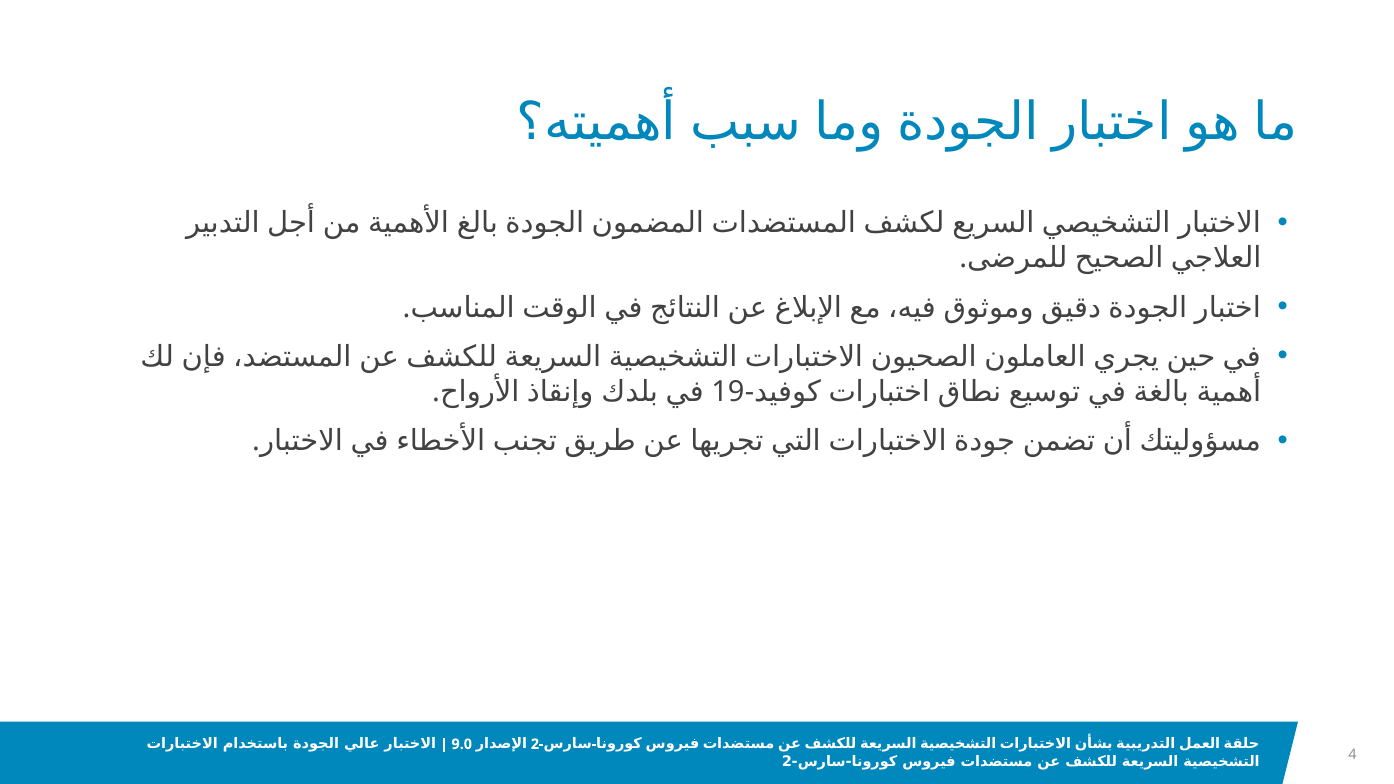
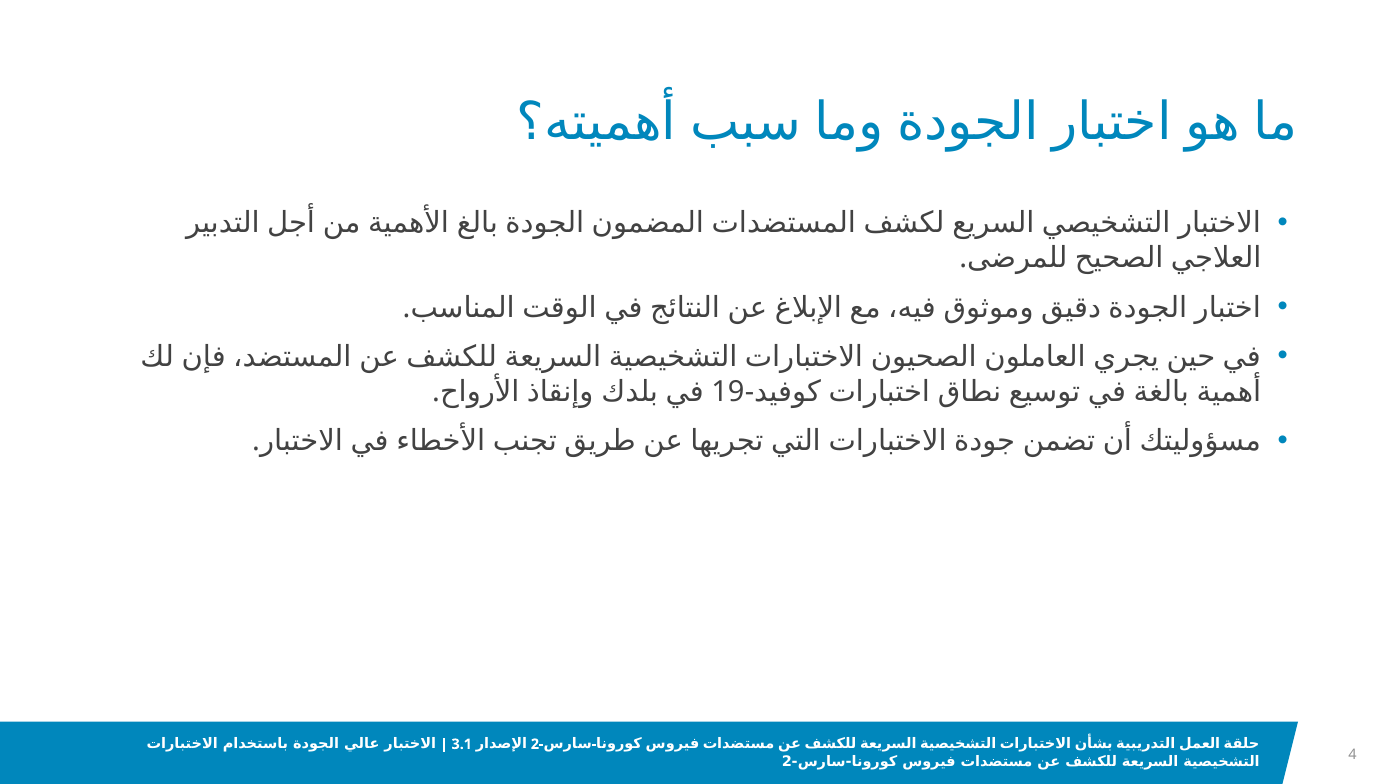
9.0: 9.0 -> 3.1
